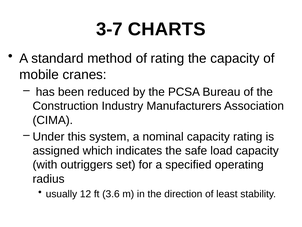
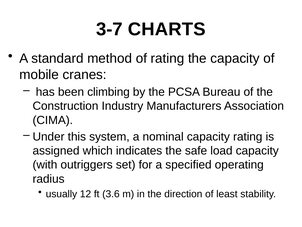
reduced: reduced -> climbing
